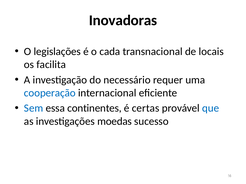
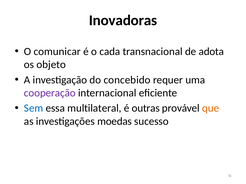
legislações: legislações -> comunicar
locais: locais -> adota
facilita: facilita -> objeto
necessário: necessário -> concebido
cooperação colour: blue -> purple
continentes: continentes -> multilateral
certas: certas -> outras
que colour: blue -> orange
